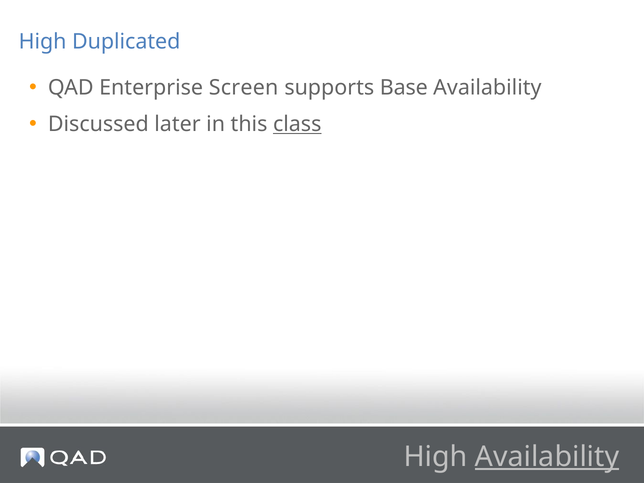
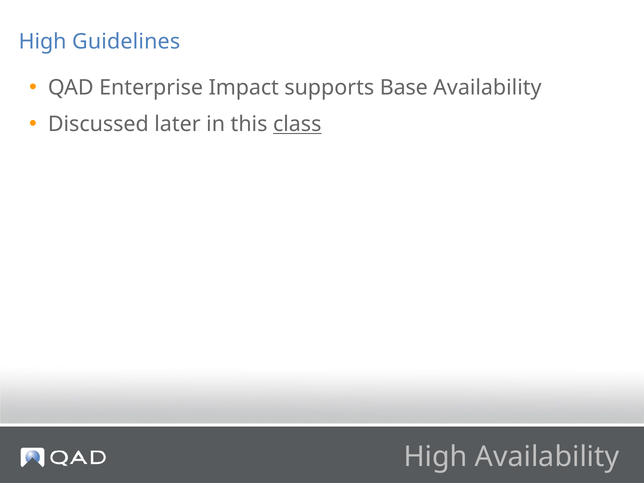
Duplicated: Duplicated -> Guidelines
Screen: Screen -> Impact
Availability at (547, 457) underline: present -> none
